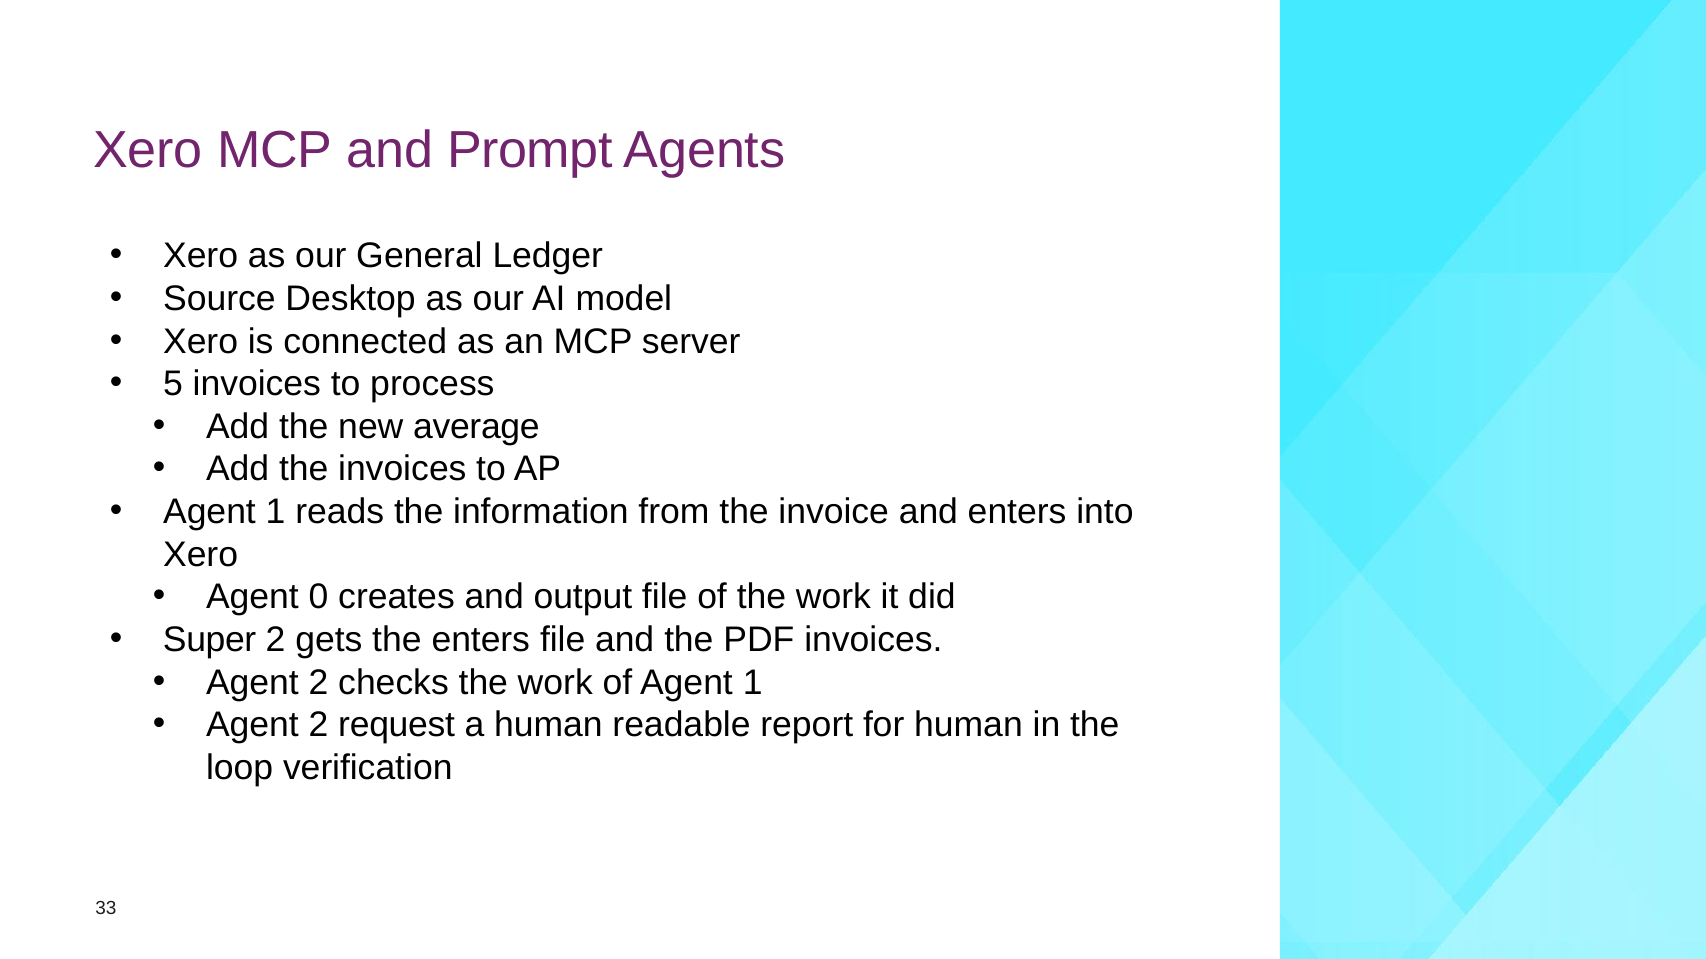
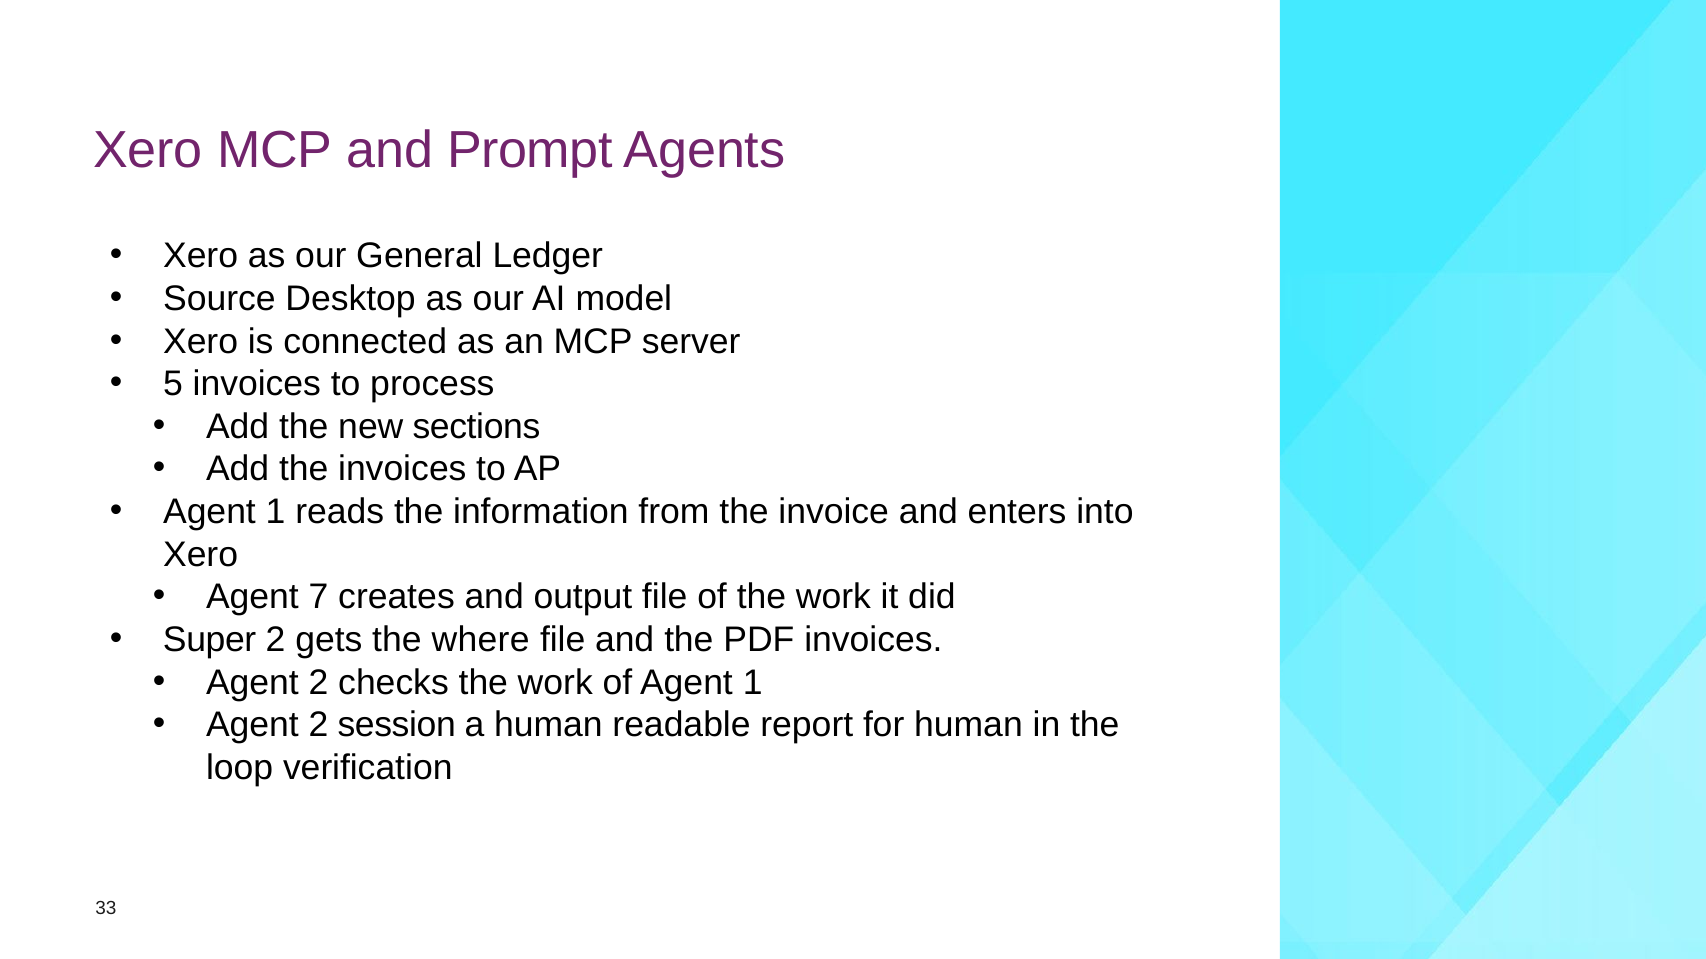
average: average -> sections
0: 0 -> 7
the enters: enters -> where
request: request -> session
